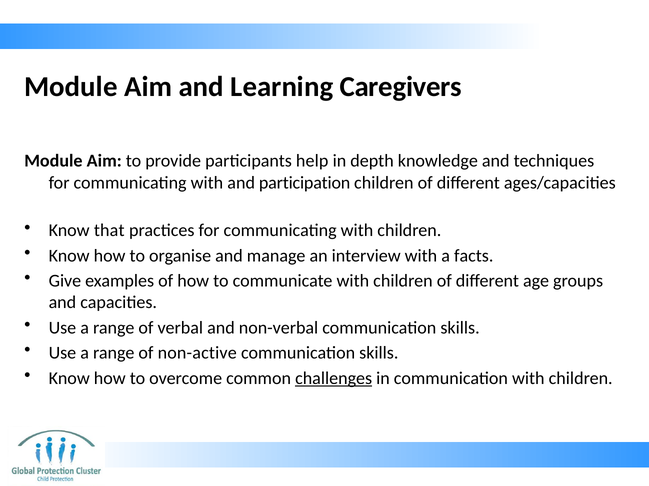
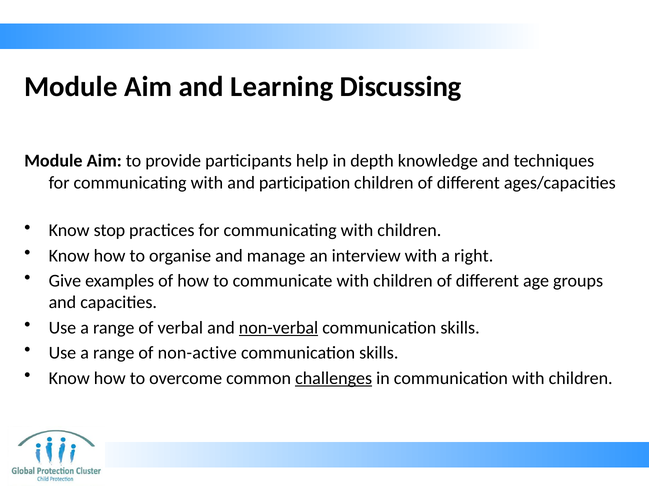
Caregivers: Caregivers -> Discussing
that: that -> stop
facts: facts -> right
non-verbal underline: none -> present
